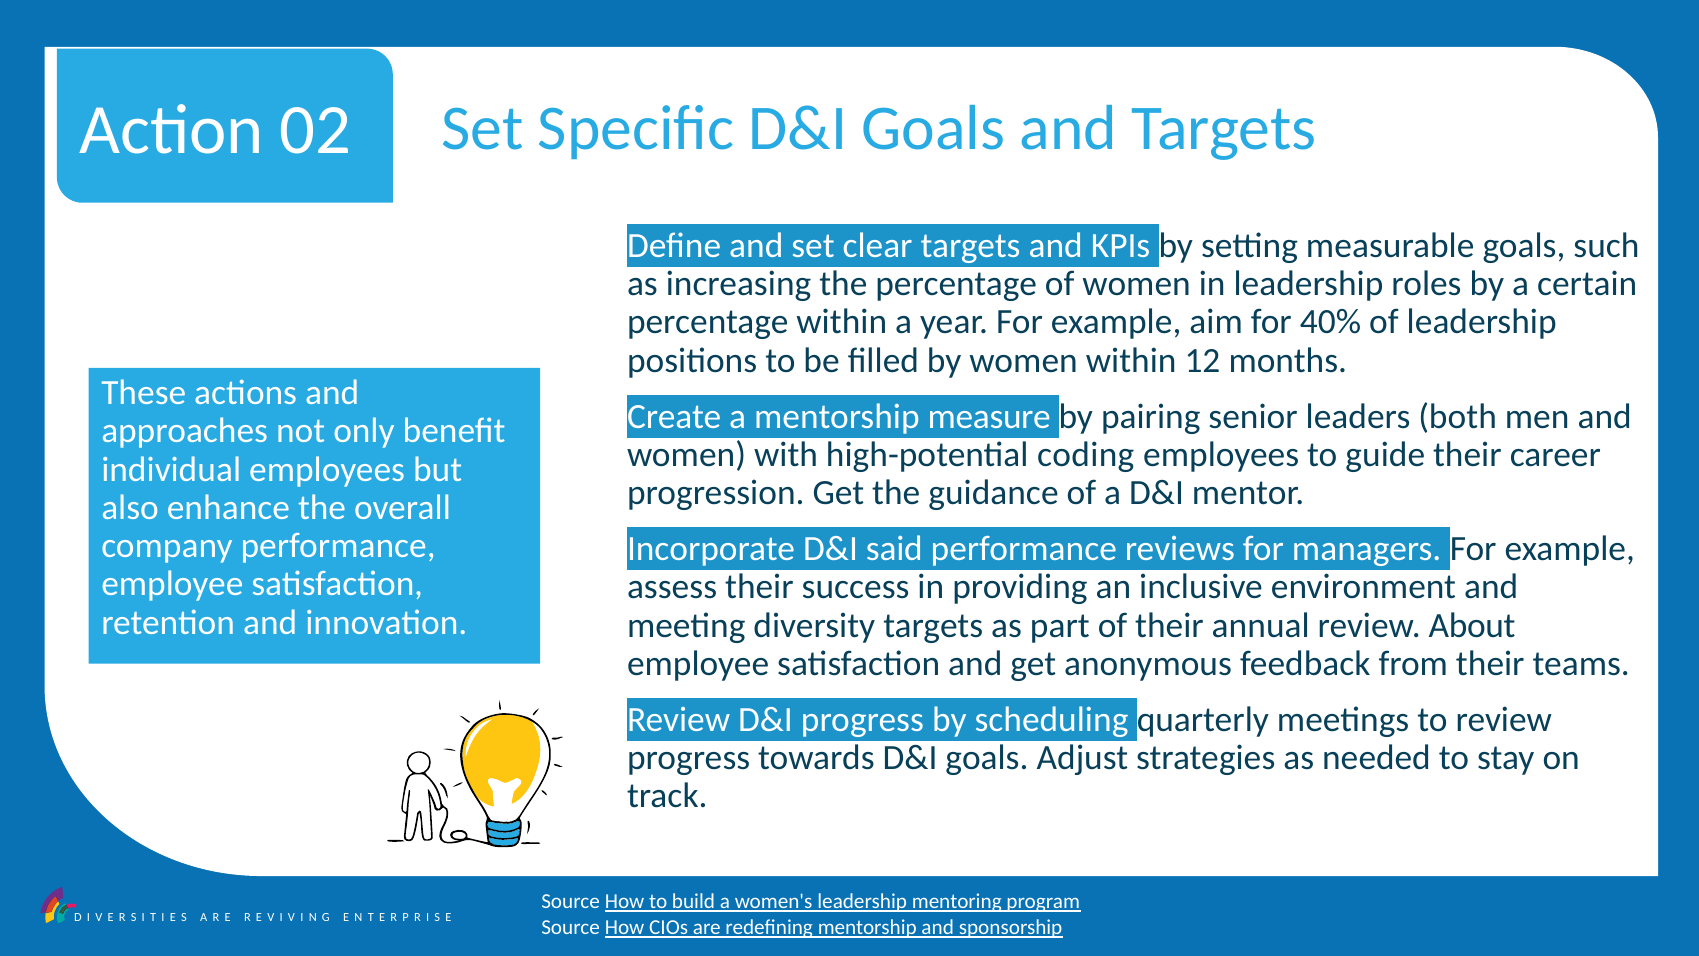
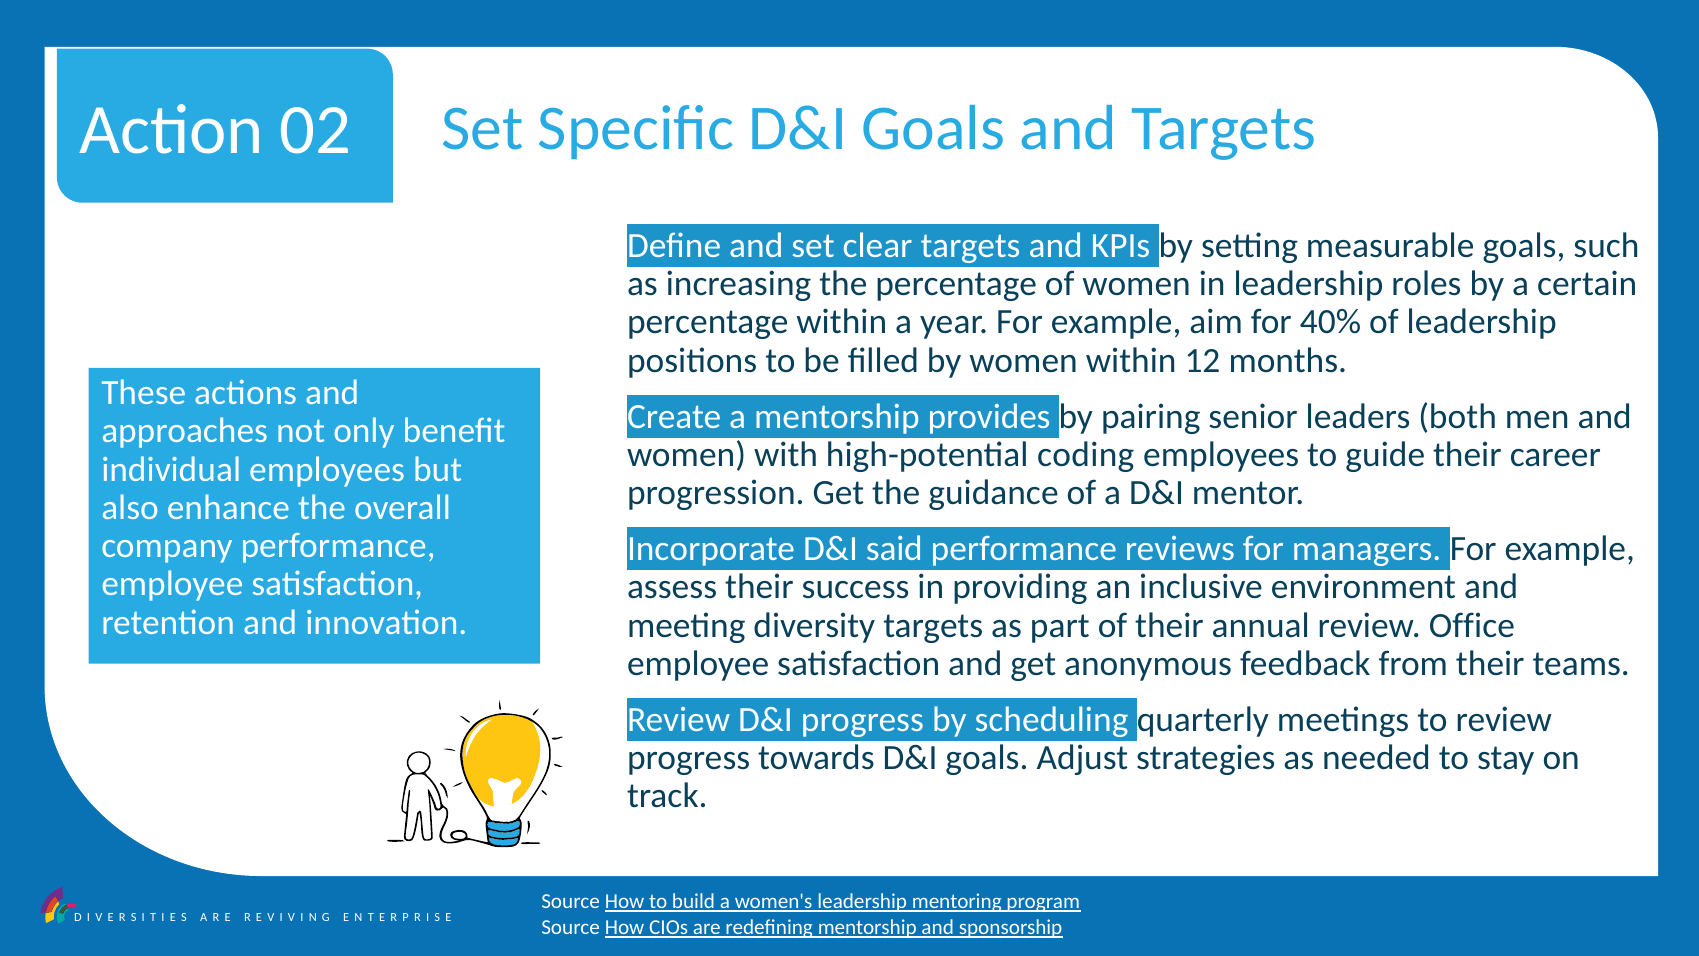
measure: measure -> provides
About: About -> Office
